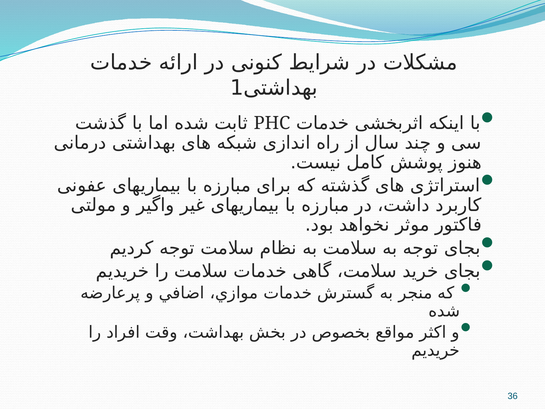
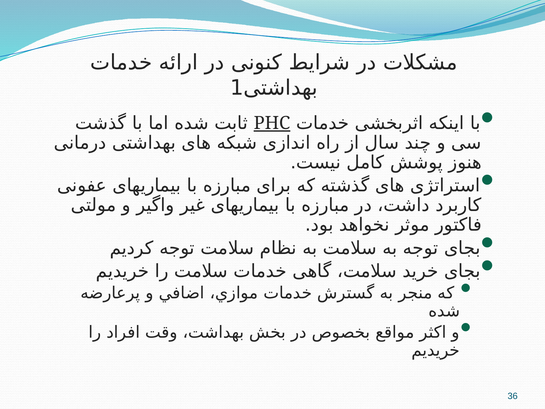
PHC underline: none -> present
